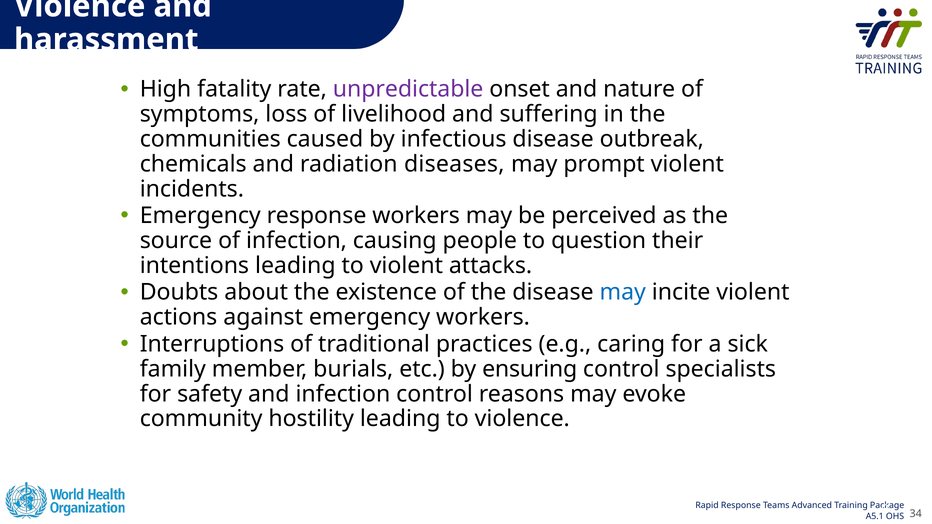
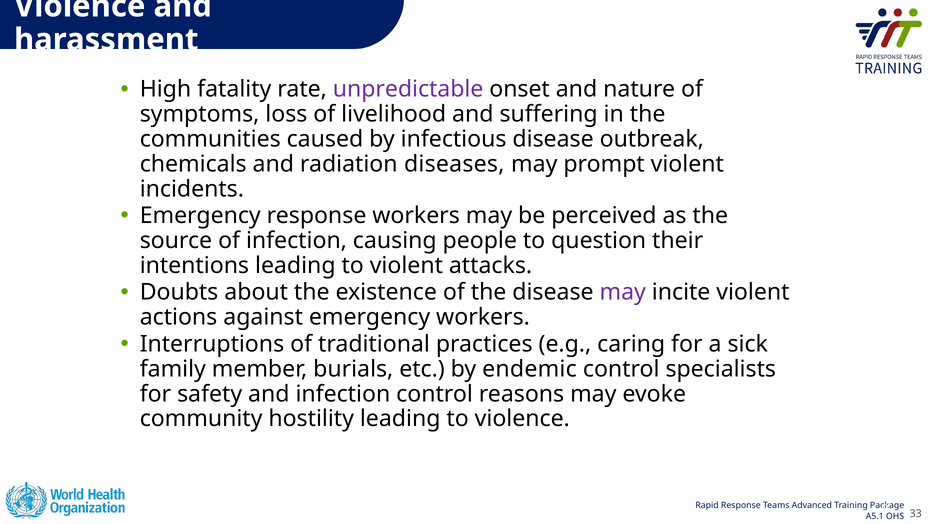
may at (623, 292) colour: blue -> purple
ensuring: ensuring -> endemic
34: 34 -> 33
